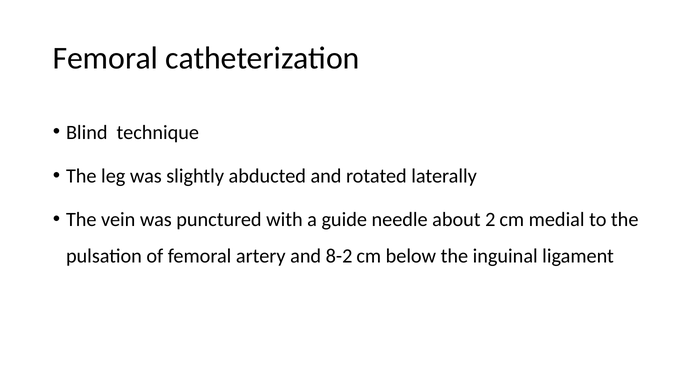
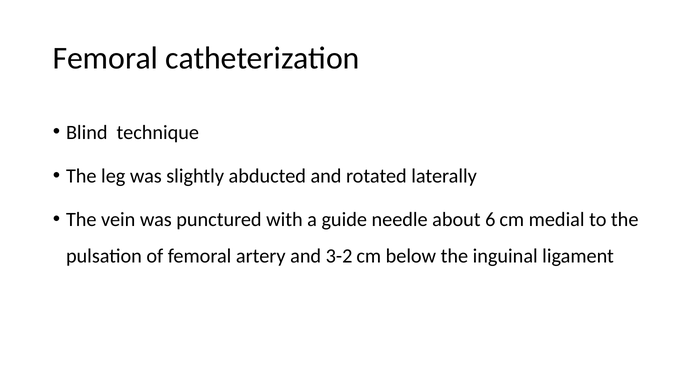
2: 2 -> 6
8-2: 8-2 -> 3-2
